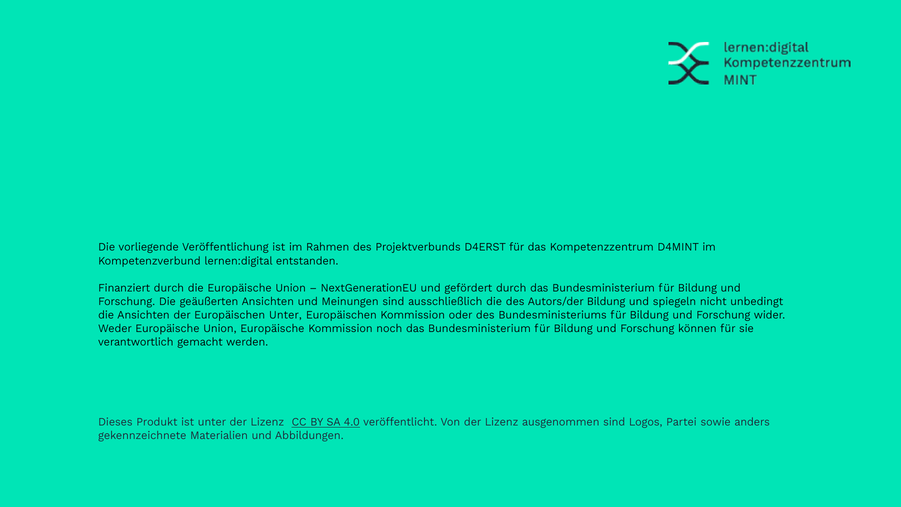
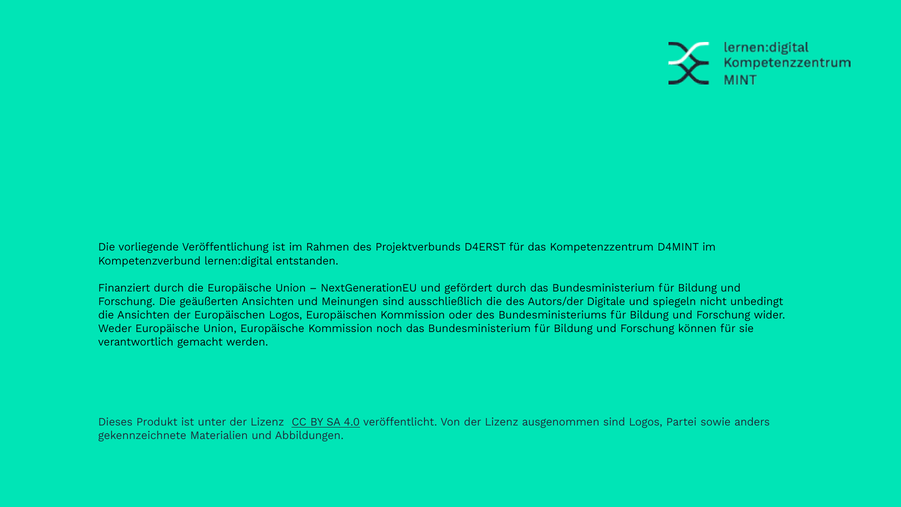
Autors/der Bildung: Bildung -> Digitale
Europäischen Unter: Unter -> Logos
